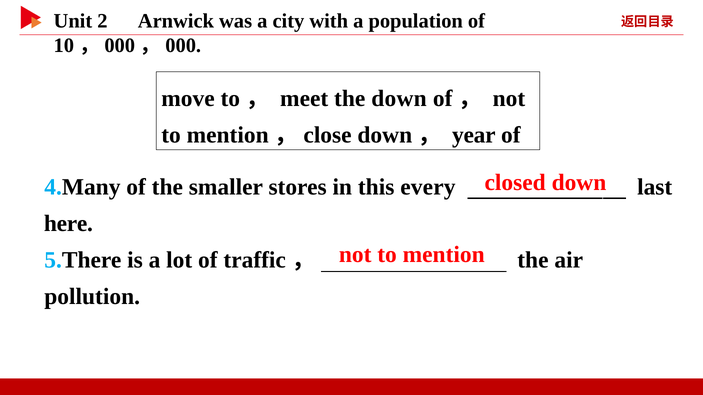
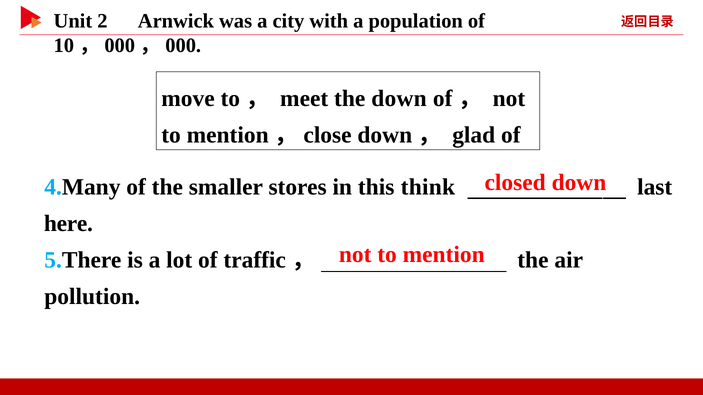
year: year -> glad
every: every -> think
